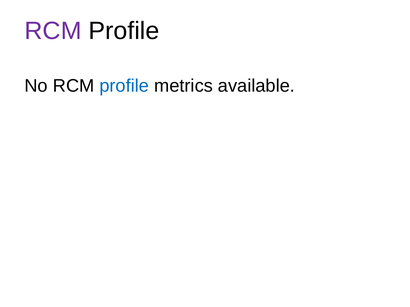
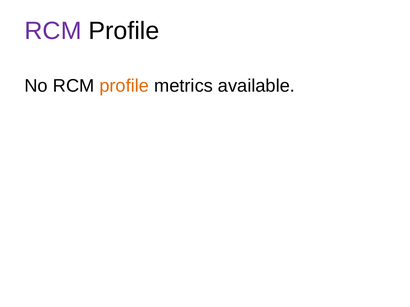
profile at (124, 86) colour: blue -> orange
